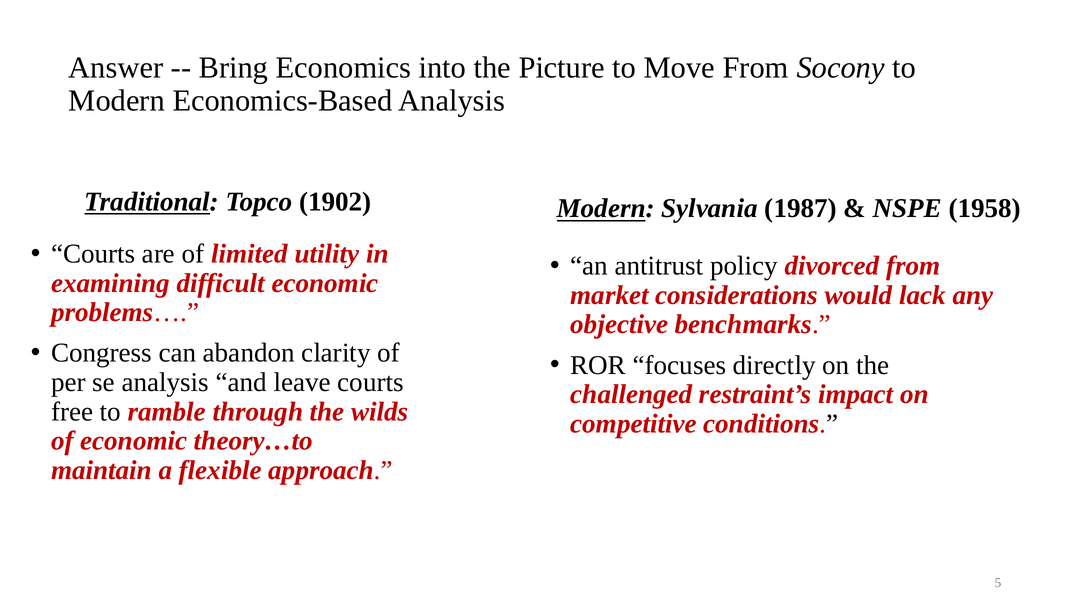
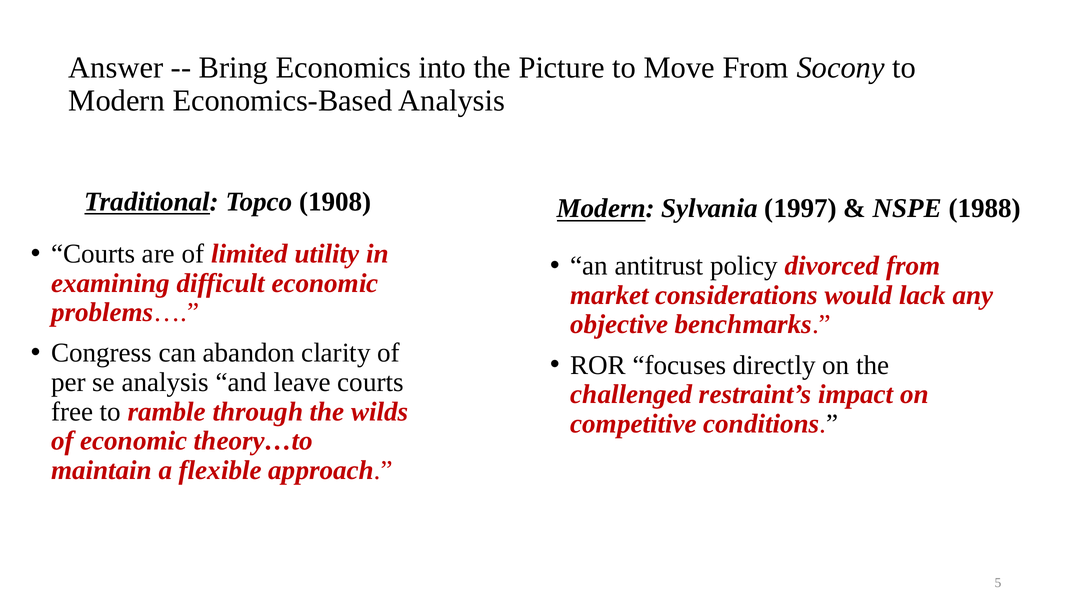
1902: 1902 -> 1908
1987: 1987 -> 1997
1958: 1958 -> 1988
